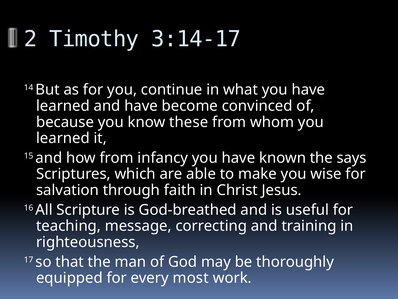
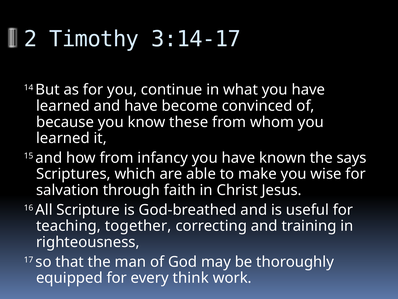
message: message -> together
most: most -> think
